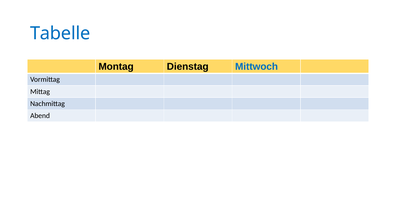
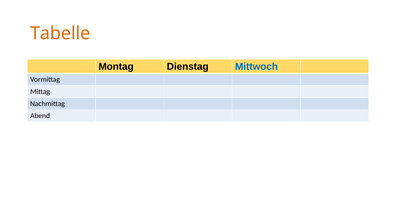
Tabelle colour: blue -> orange
